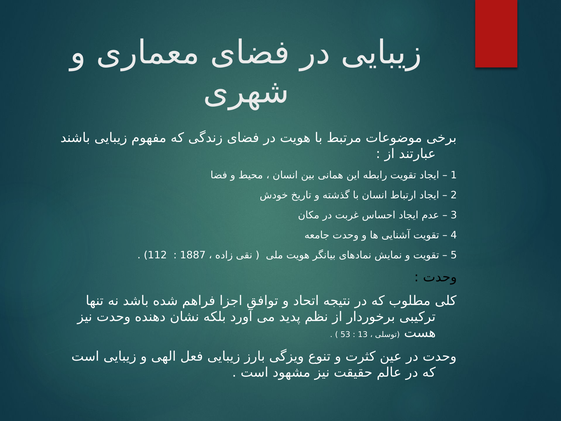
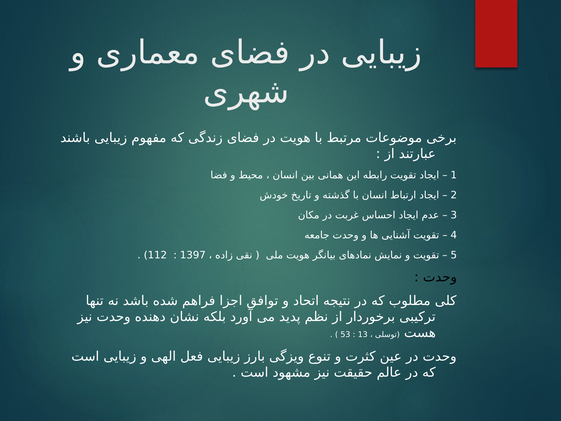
1887: 1887 -> 1397
